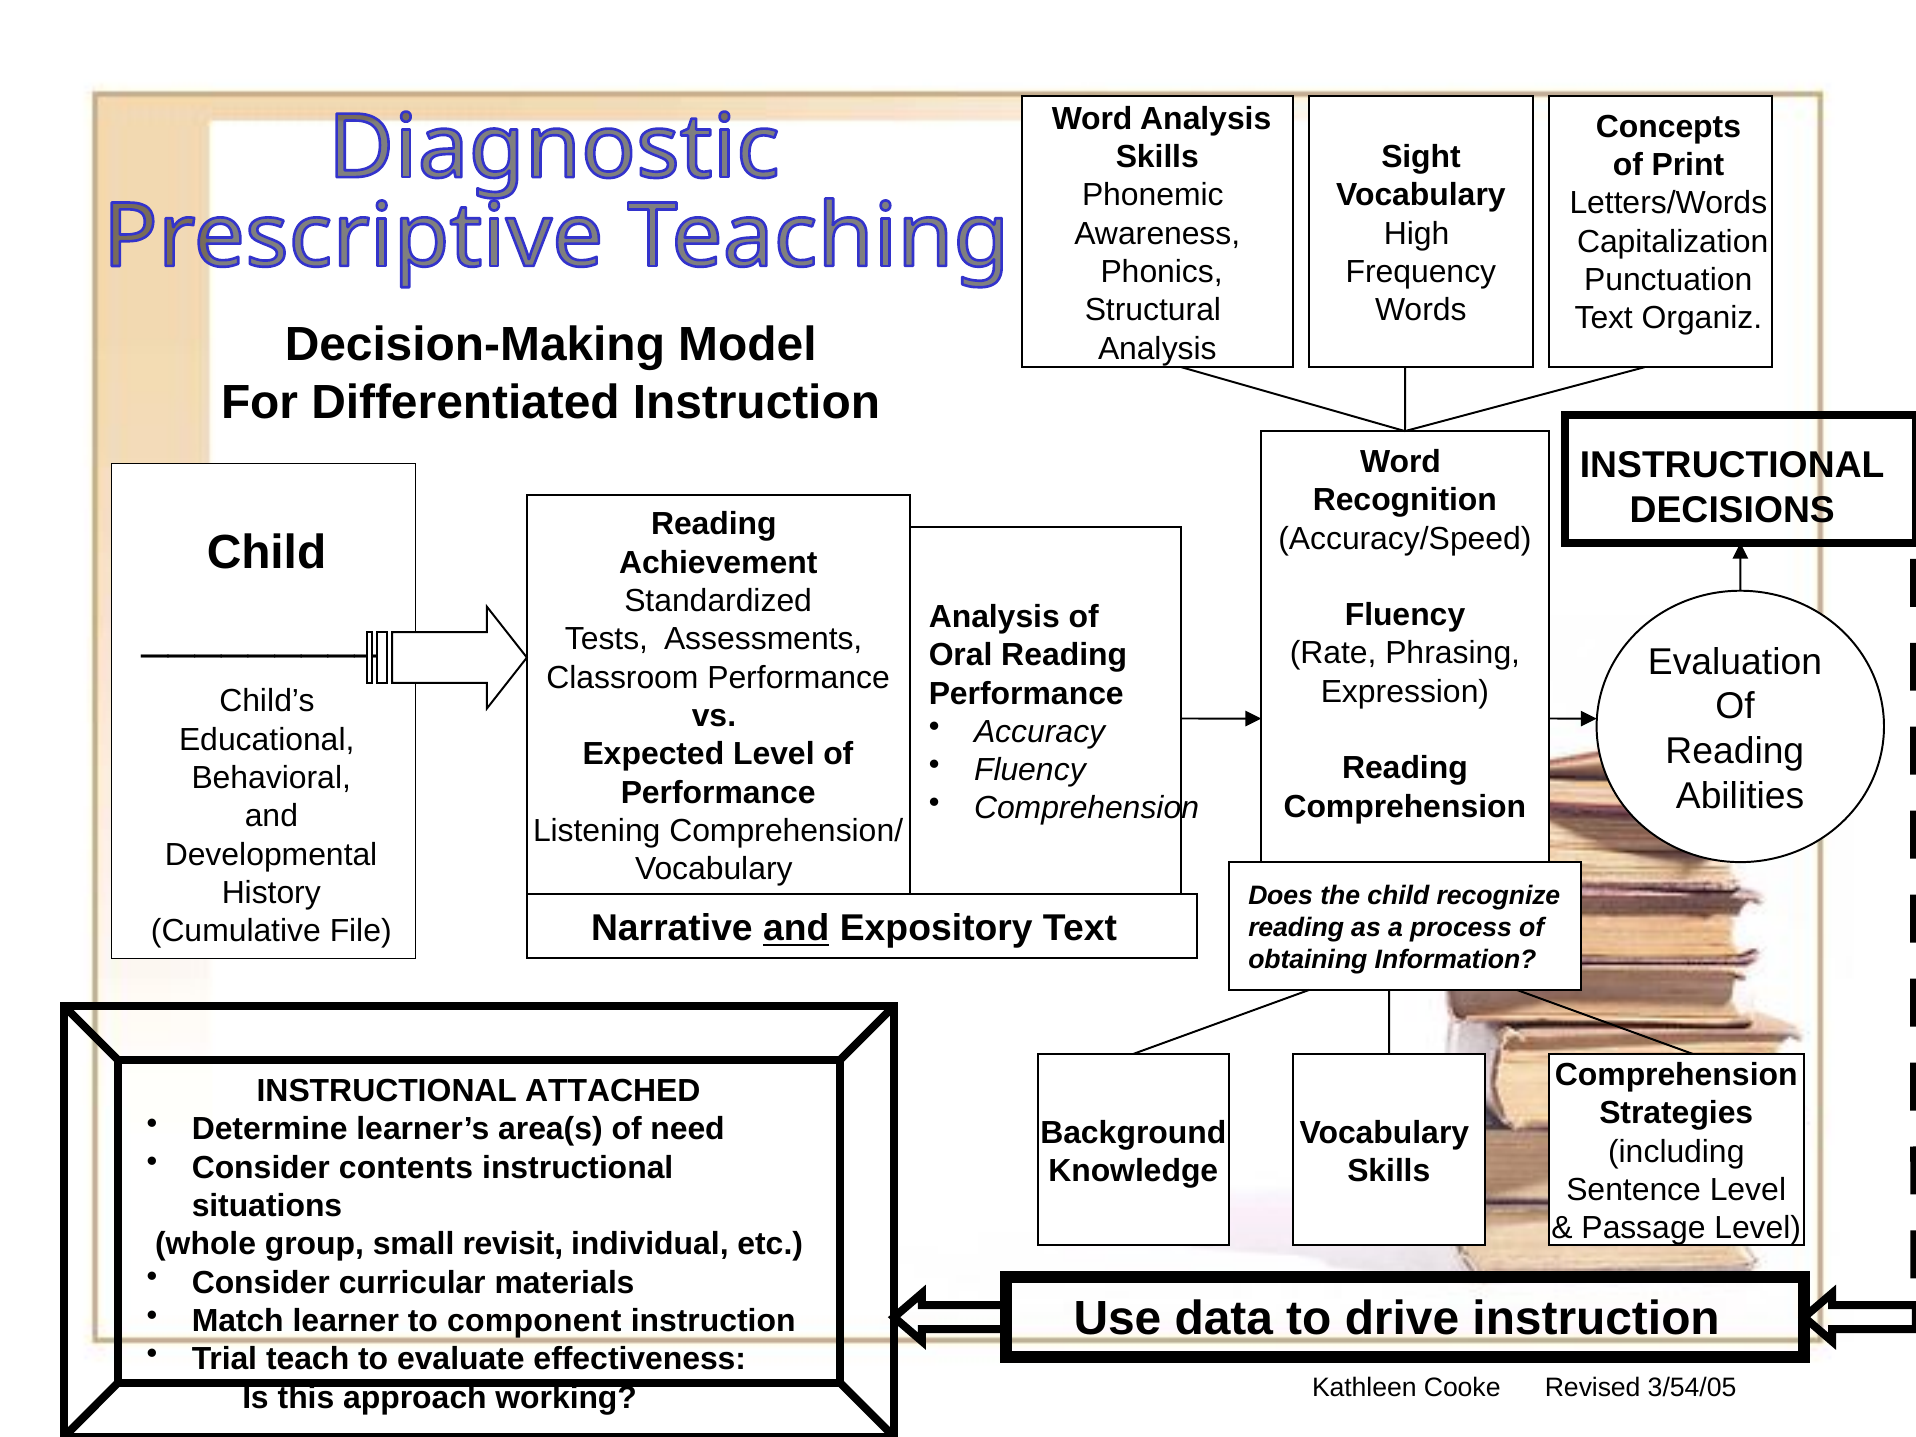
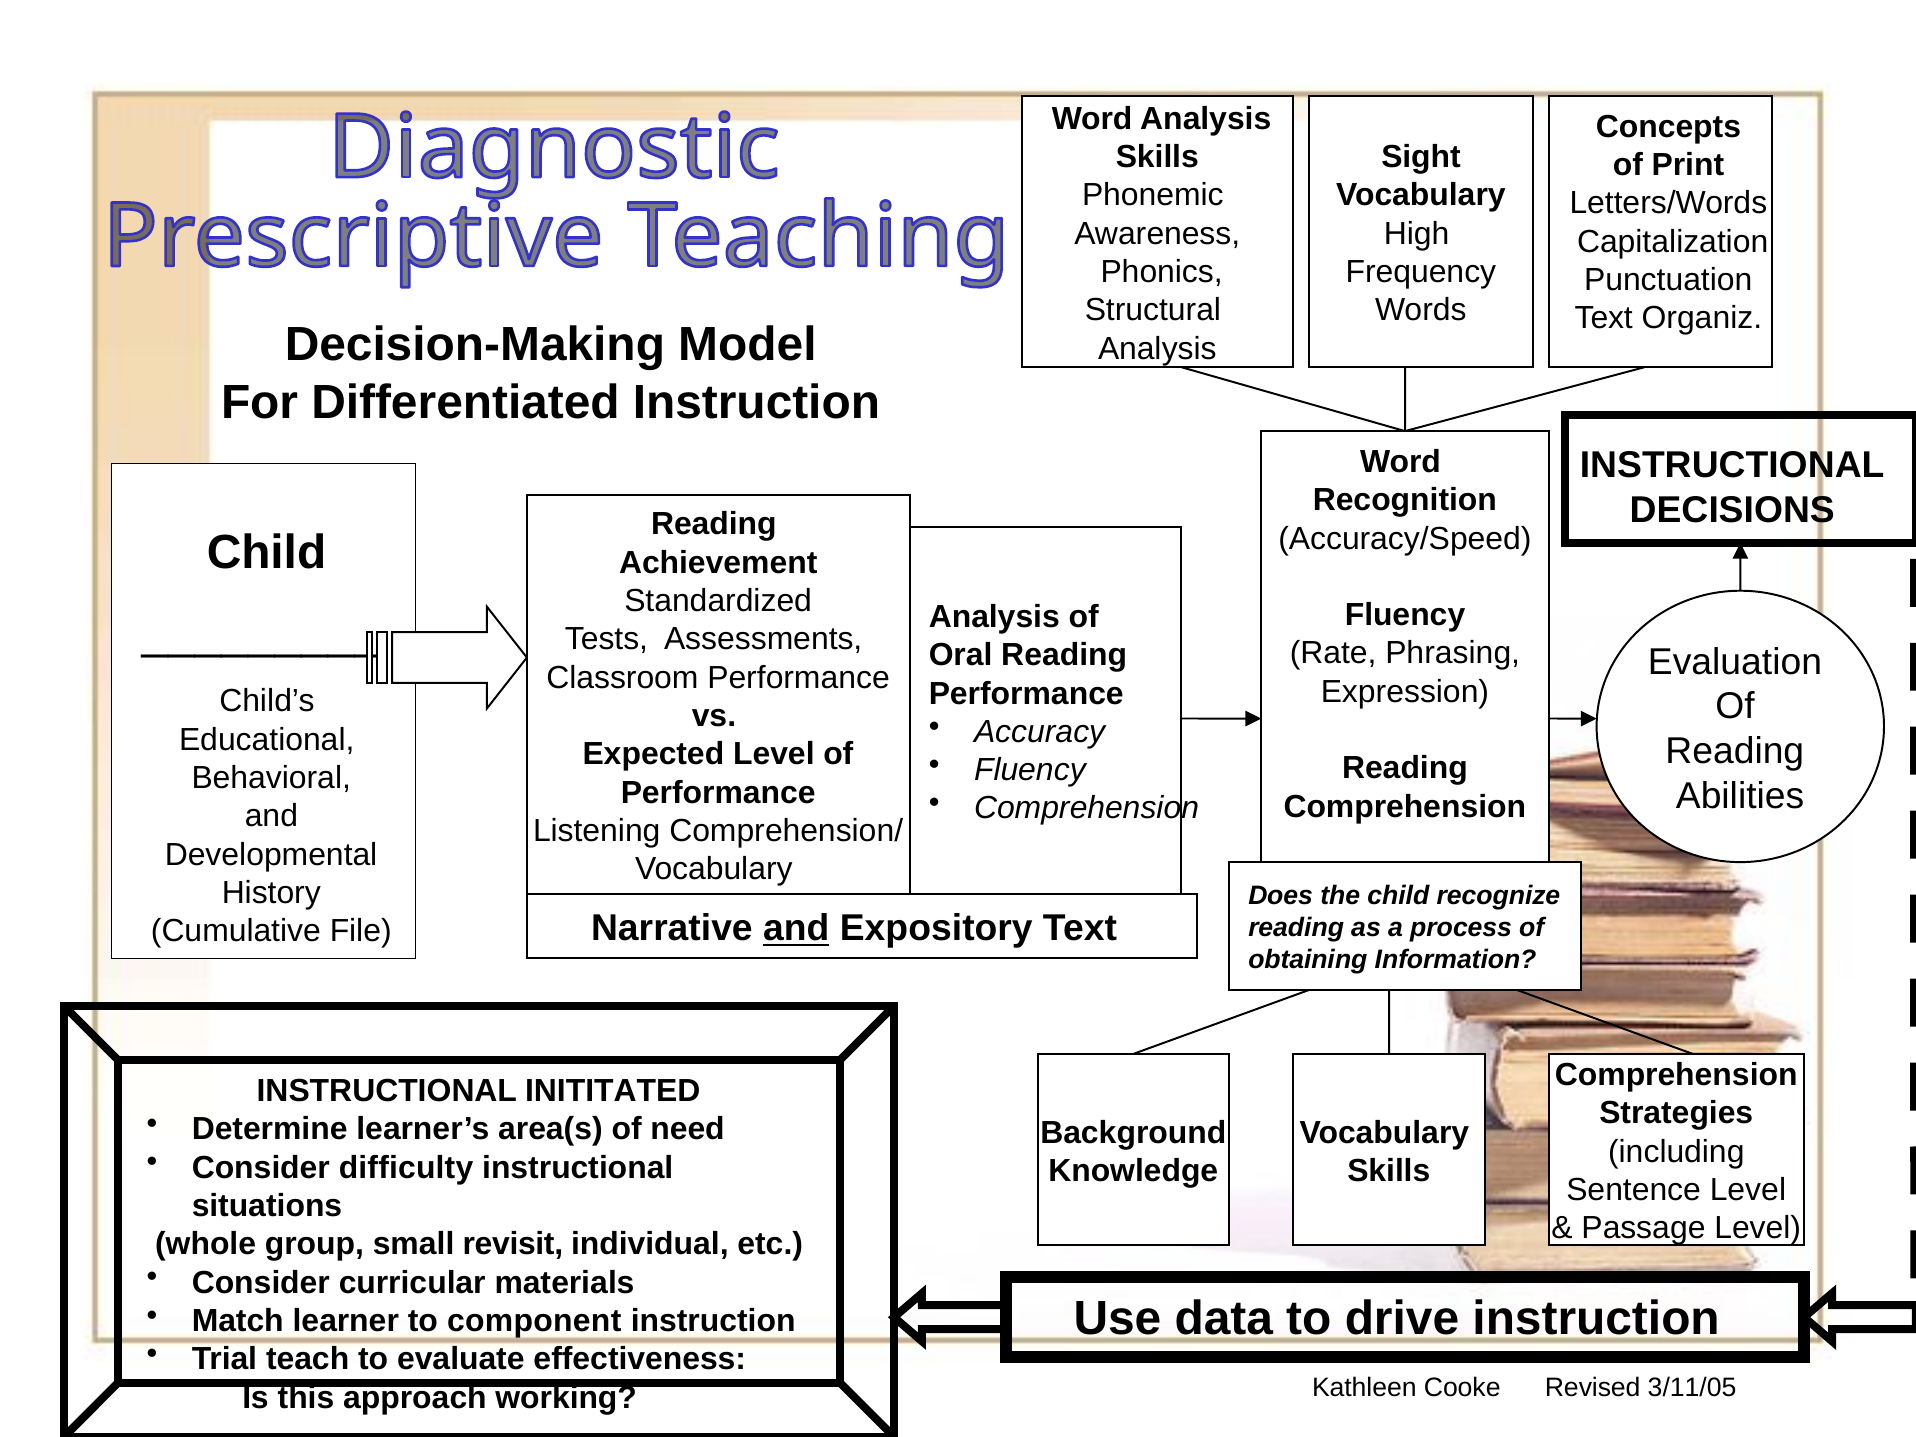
ATTACHED: ATTACHED -> INITITATED
contents: contents -> difficulty
3/54/05: 3/54/05 -> 3/11/05
